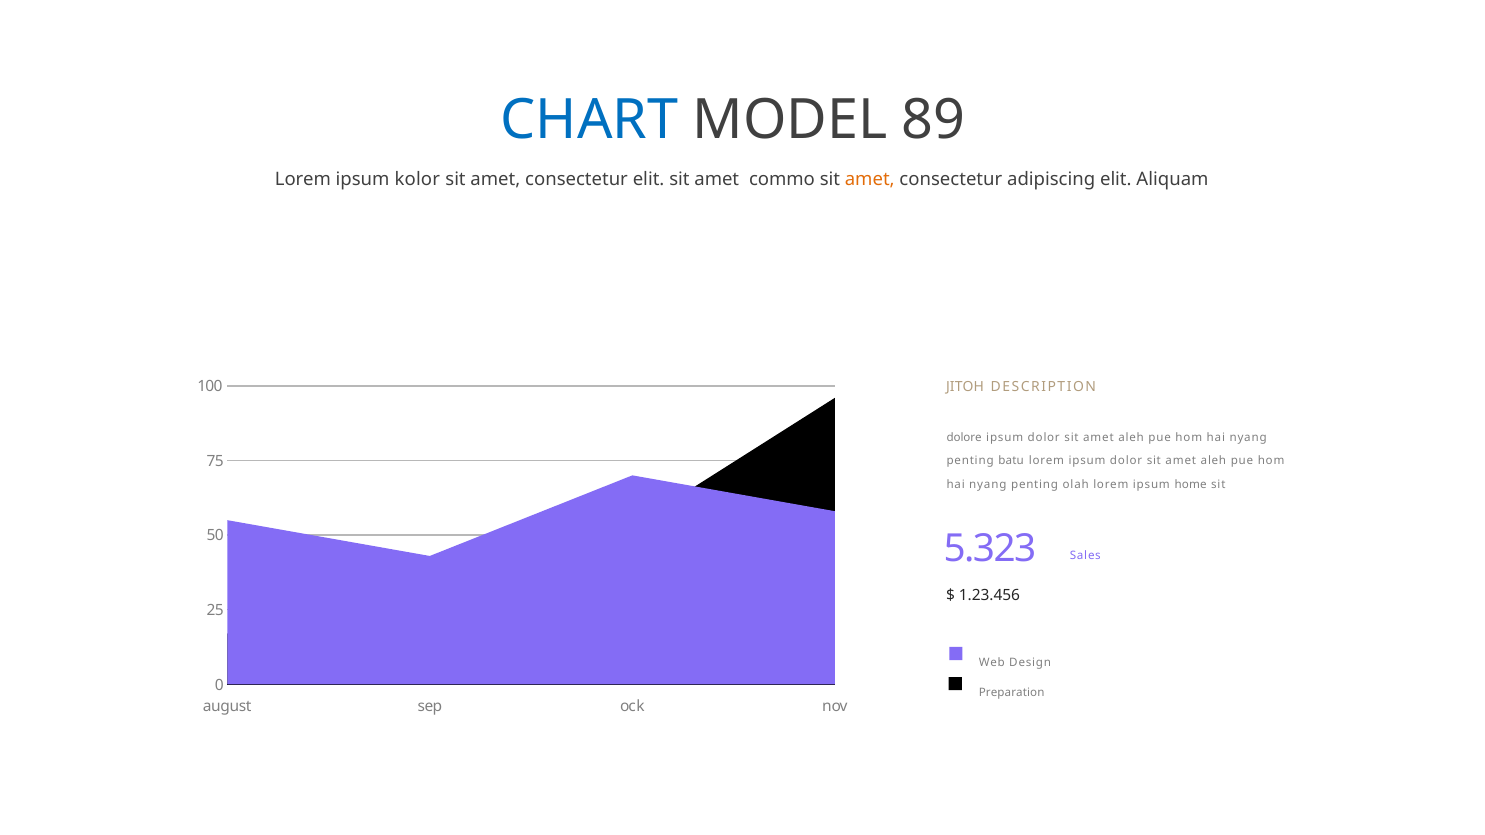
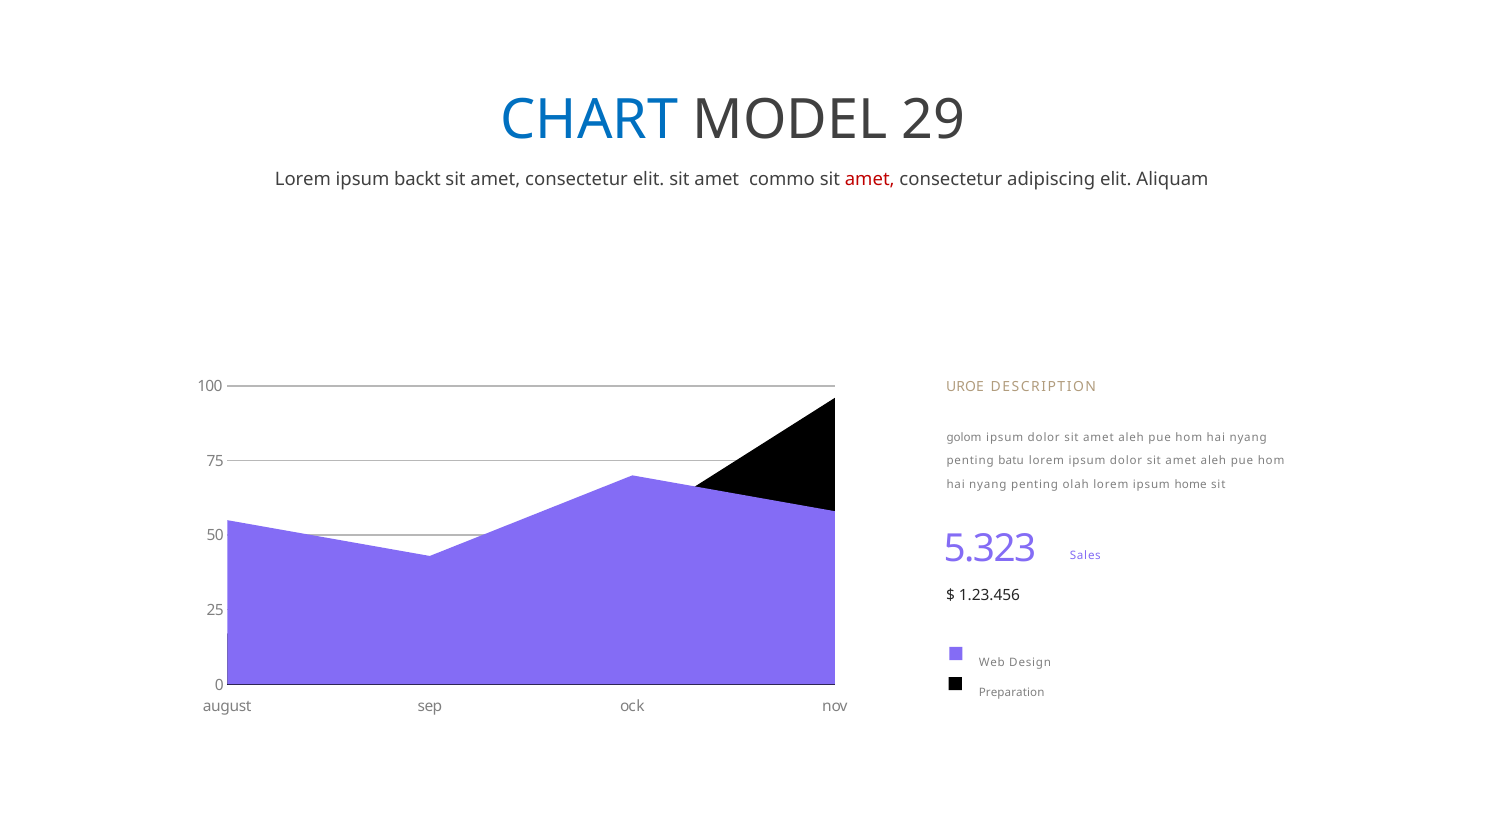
89: 89 -> 29
kolor: kolor -> backt
amet at (870, 180) colour: orange -> red
JITOH: JITOH -> UROE
dolore: dolore -> golom
